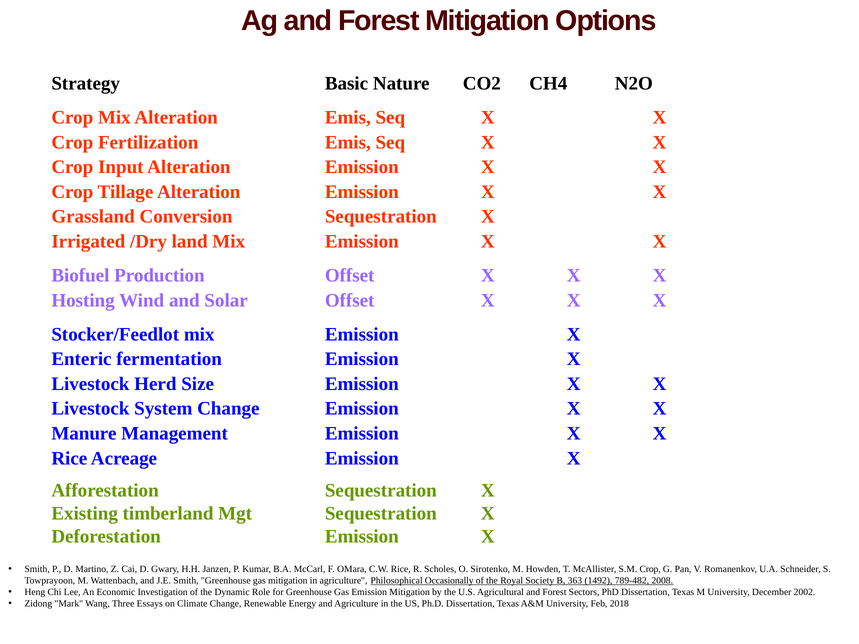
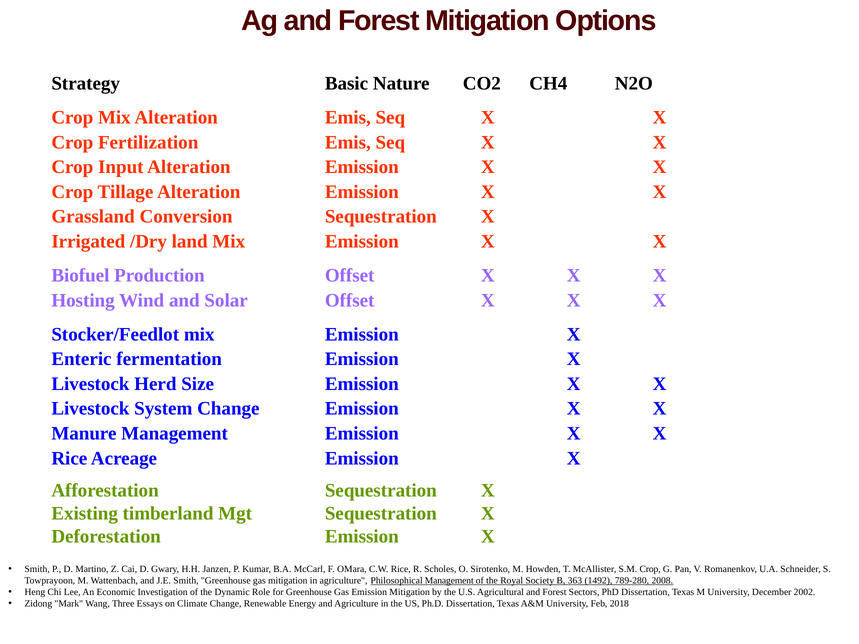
Philosophical Occasionally: Occasionally -> Management
789-482: 789-482 -> 789-280
